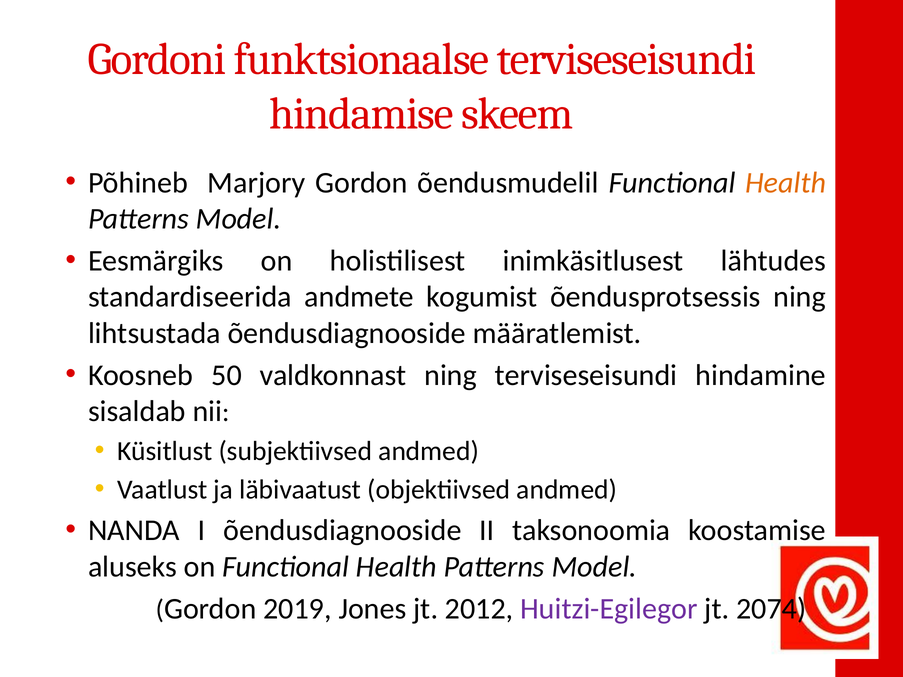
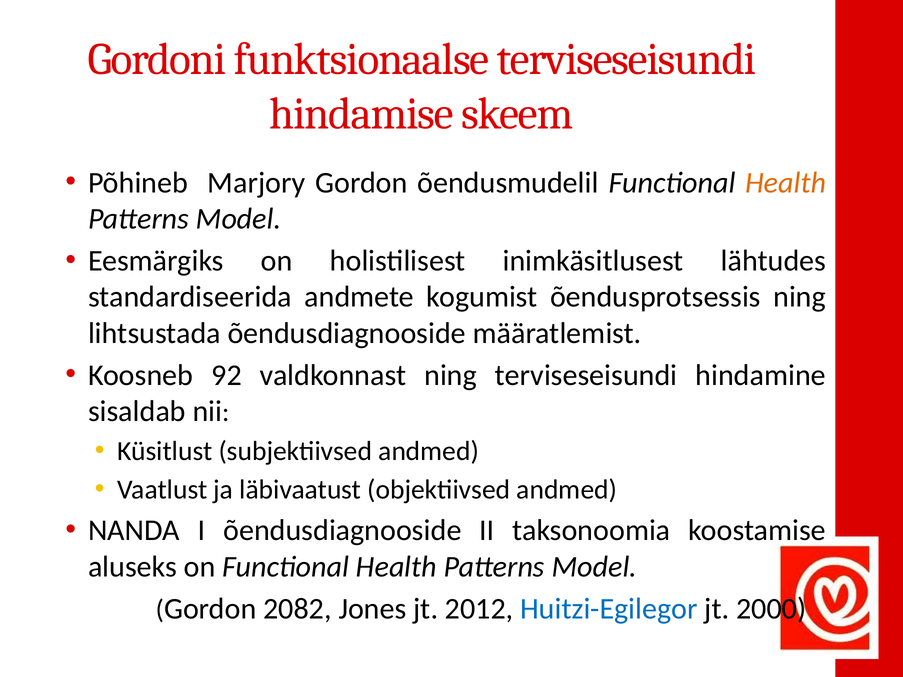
50: 50 -> 92
2019: 2019 -> 2082
Huitzi-Egilegor colour: purple -> blue
2074: 2074 -> 2000
